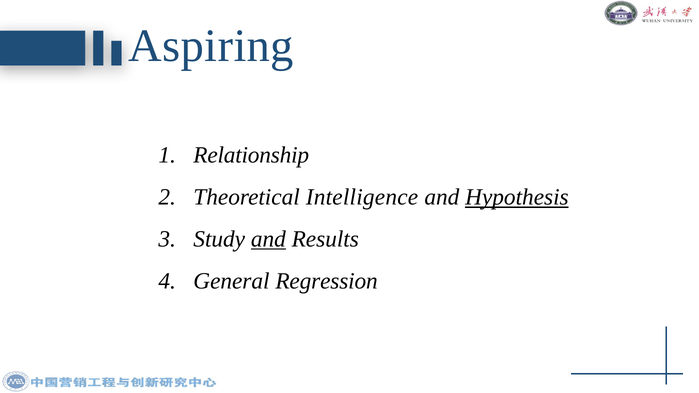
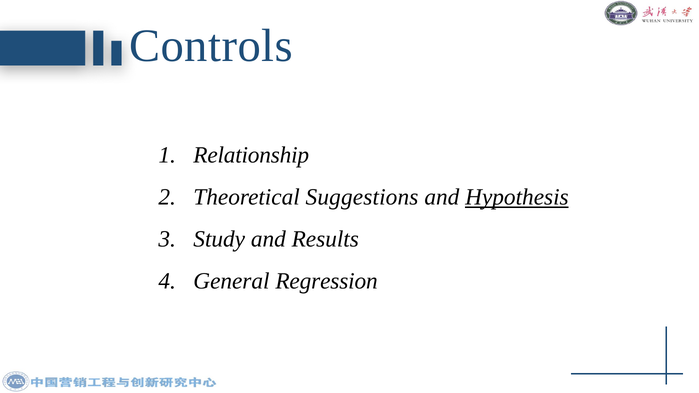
Aspiring: Aspiring -> Controls
Intelligence: Intelligence -> Suggestions
and at (268, 239) underline: present -> none
